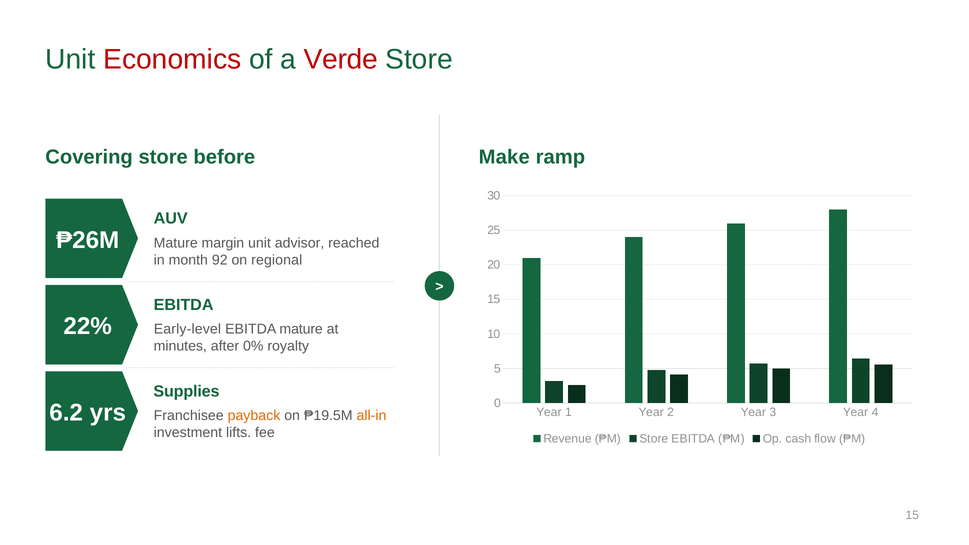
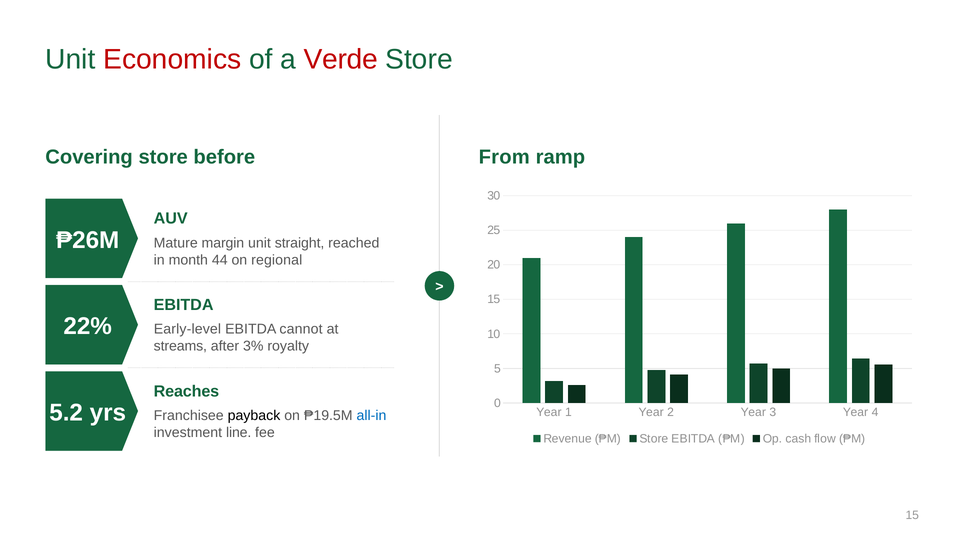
Make: Make -> From
advisor: advisor -> straight
92: 92 -> 44
EBITDA mature: mature -> cannot
minutes: minutes -> streams
0%: 0% -> 3%
Supplies: Supplies -> Reaches
6.2: 6.2 -> 5.2
payback colour: orange -> black
all-in colour: orange -> blue
lifts: lifts -> line
